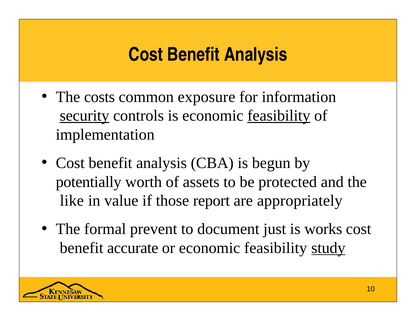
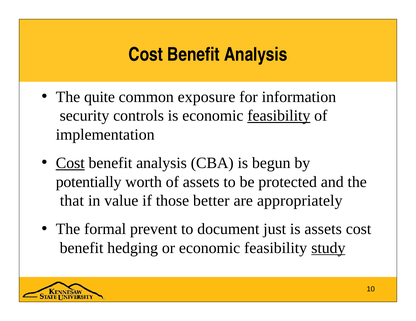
costs: costs -> quite
security underline: present -> none
Cost at (70, 163) underline: none -> present
like: like -> that
report: report -> better
is works: works -> assets
accurate: accurate -> hedging
